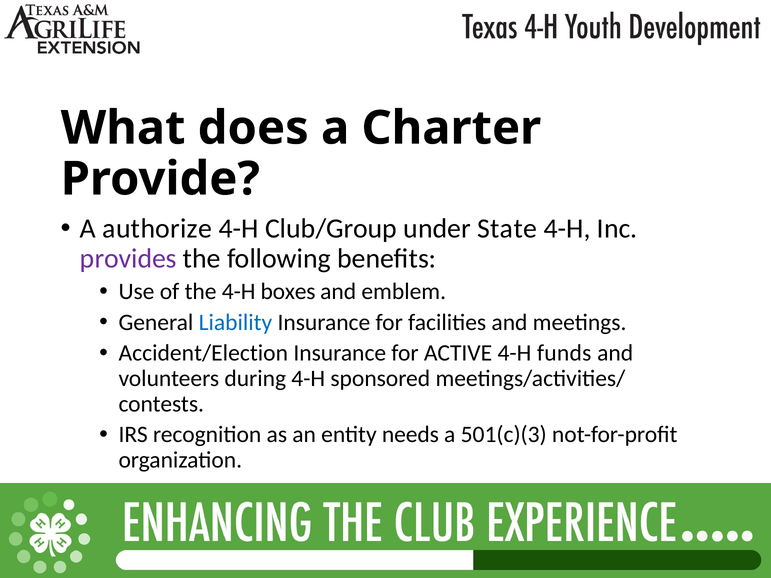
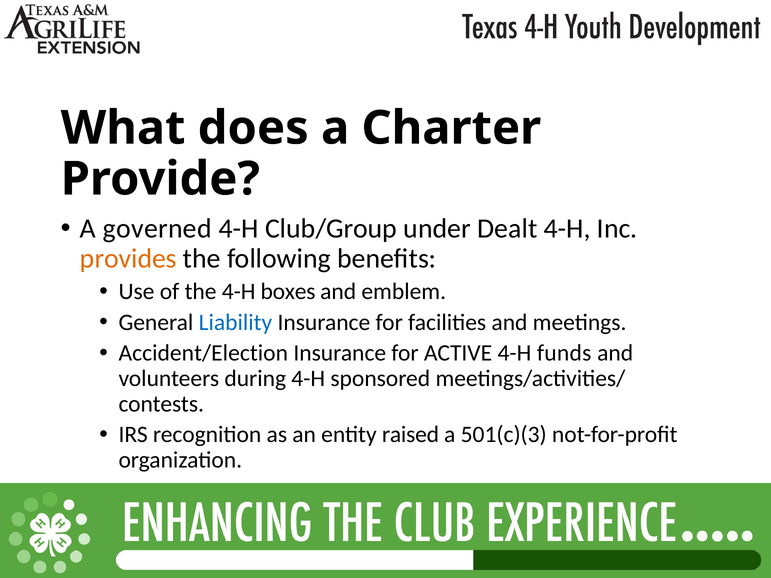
authorize: authorize -> governed
State: State -> Dealt
provides colour: purple -> orange
needs: needs -> raised
